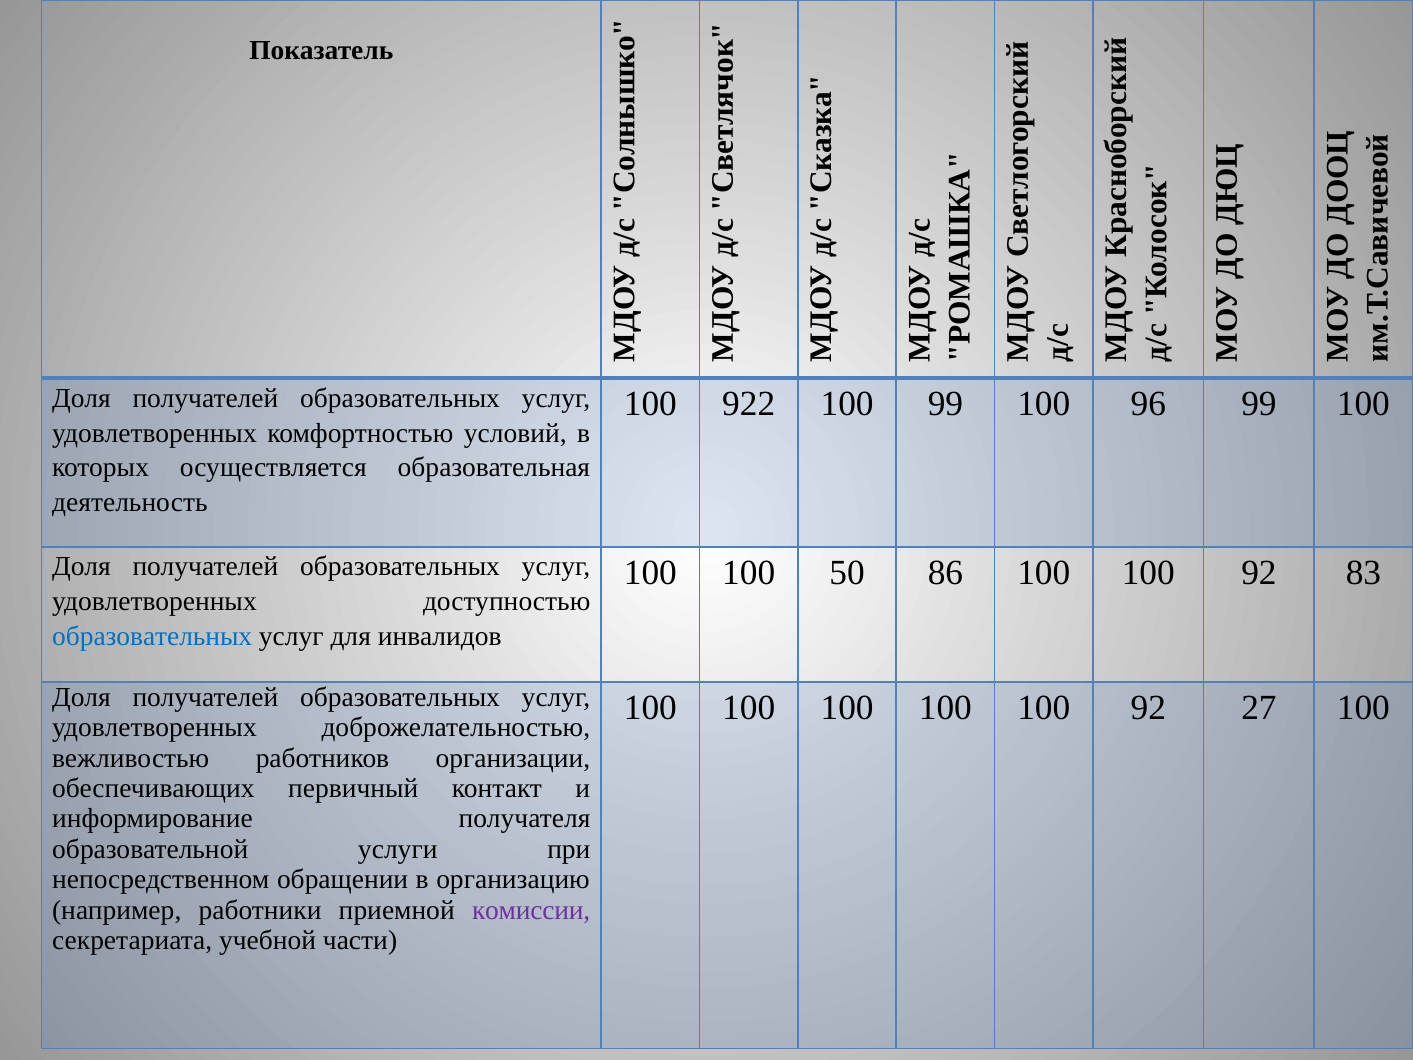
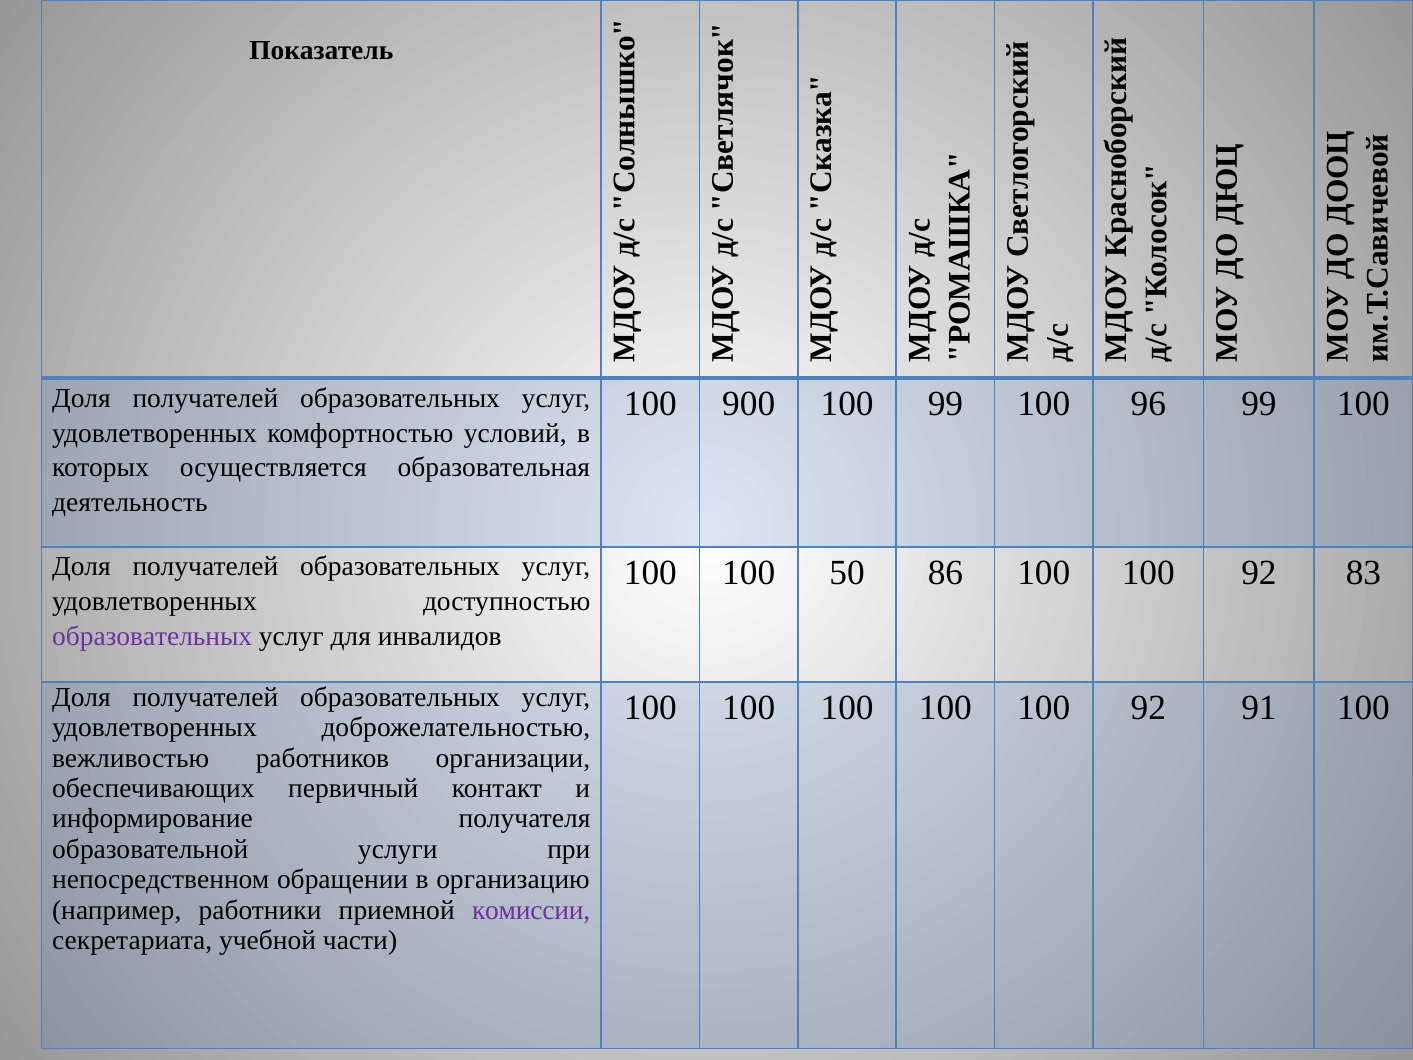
922: 922 -> 900
образовательных at (152, 636) colour: blue -> purple
27: 27 -> 91
